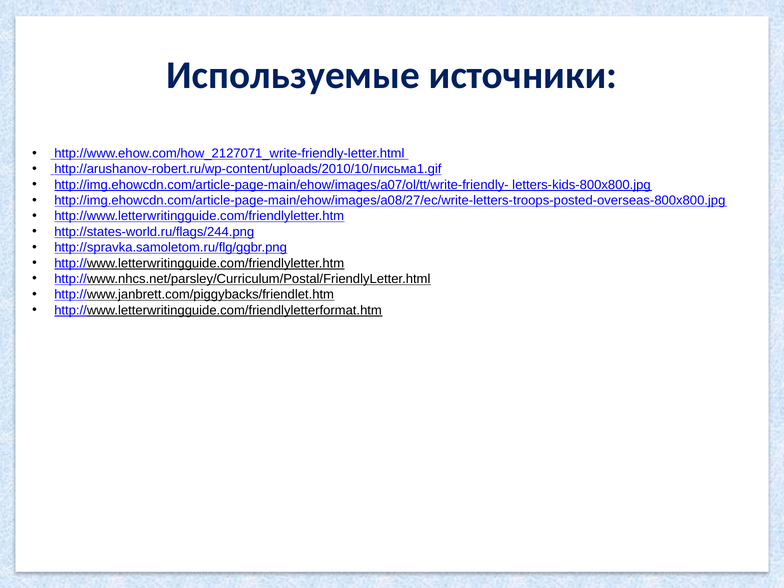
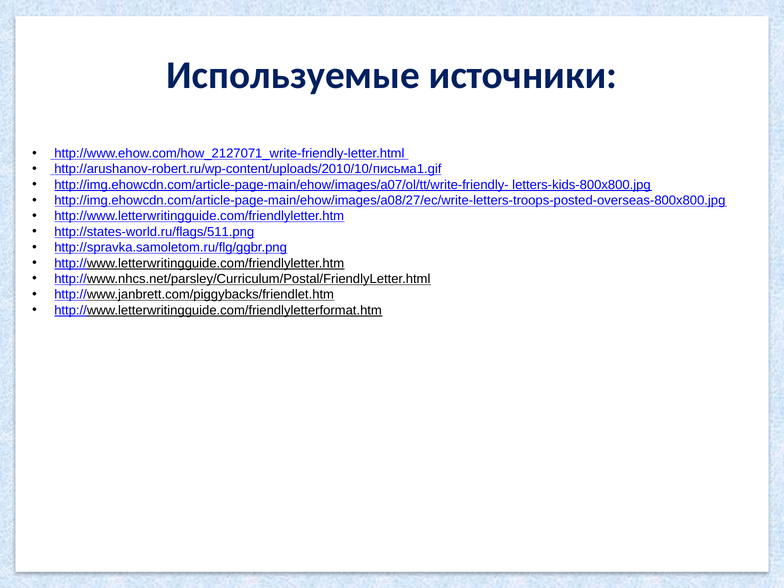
http://states-world.ru/flags/244.png: http://states-world.ru/flags/244.png -> http://states-world.ru/flags/511.png
